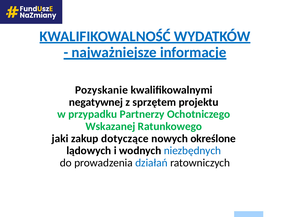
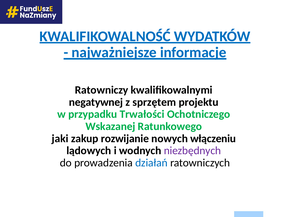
Pozyskanie: Pozyskanie -> Ratowniczy
Partnerzy: Partnerzy -> Trwałości
dotyczące: dotyczące -> rozwijanie
określone: określone -> włączeniu
niezbędnych colour: blue -> purple
